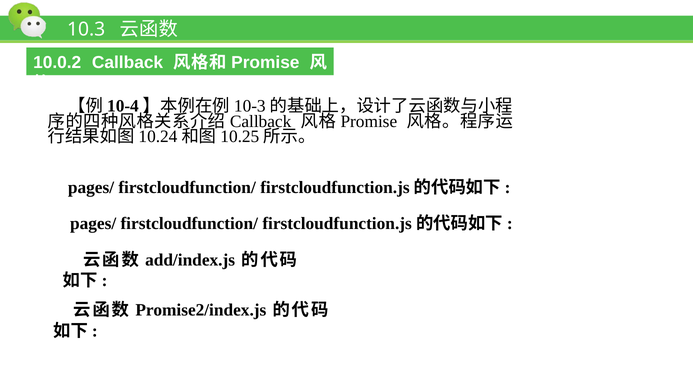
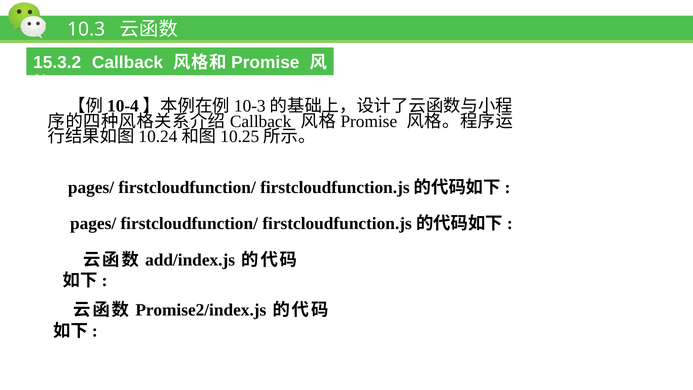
10.0.2: 10.0.2 -> 15.3.2
